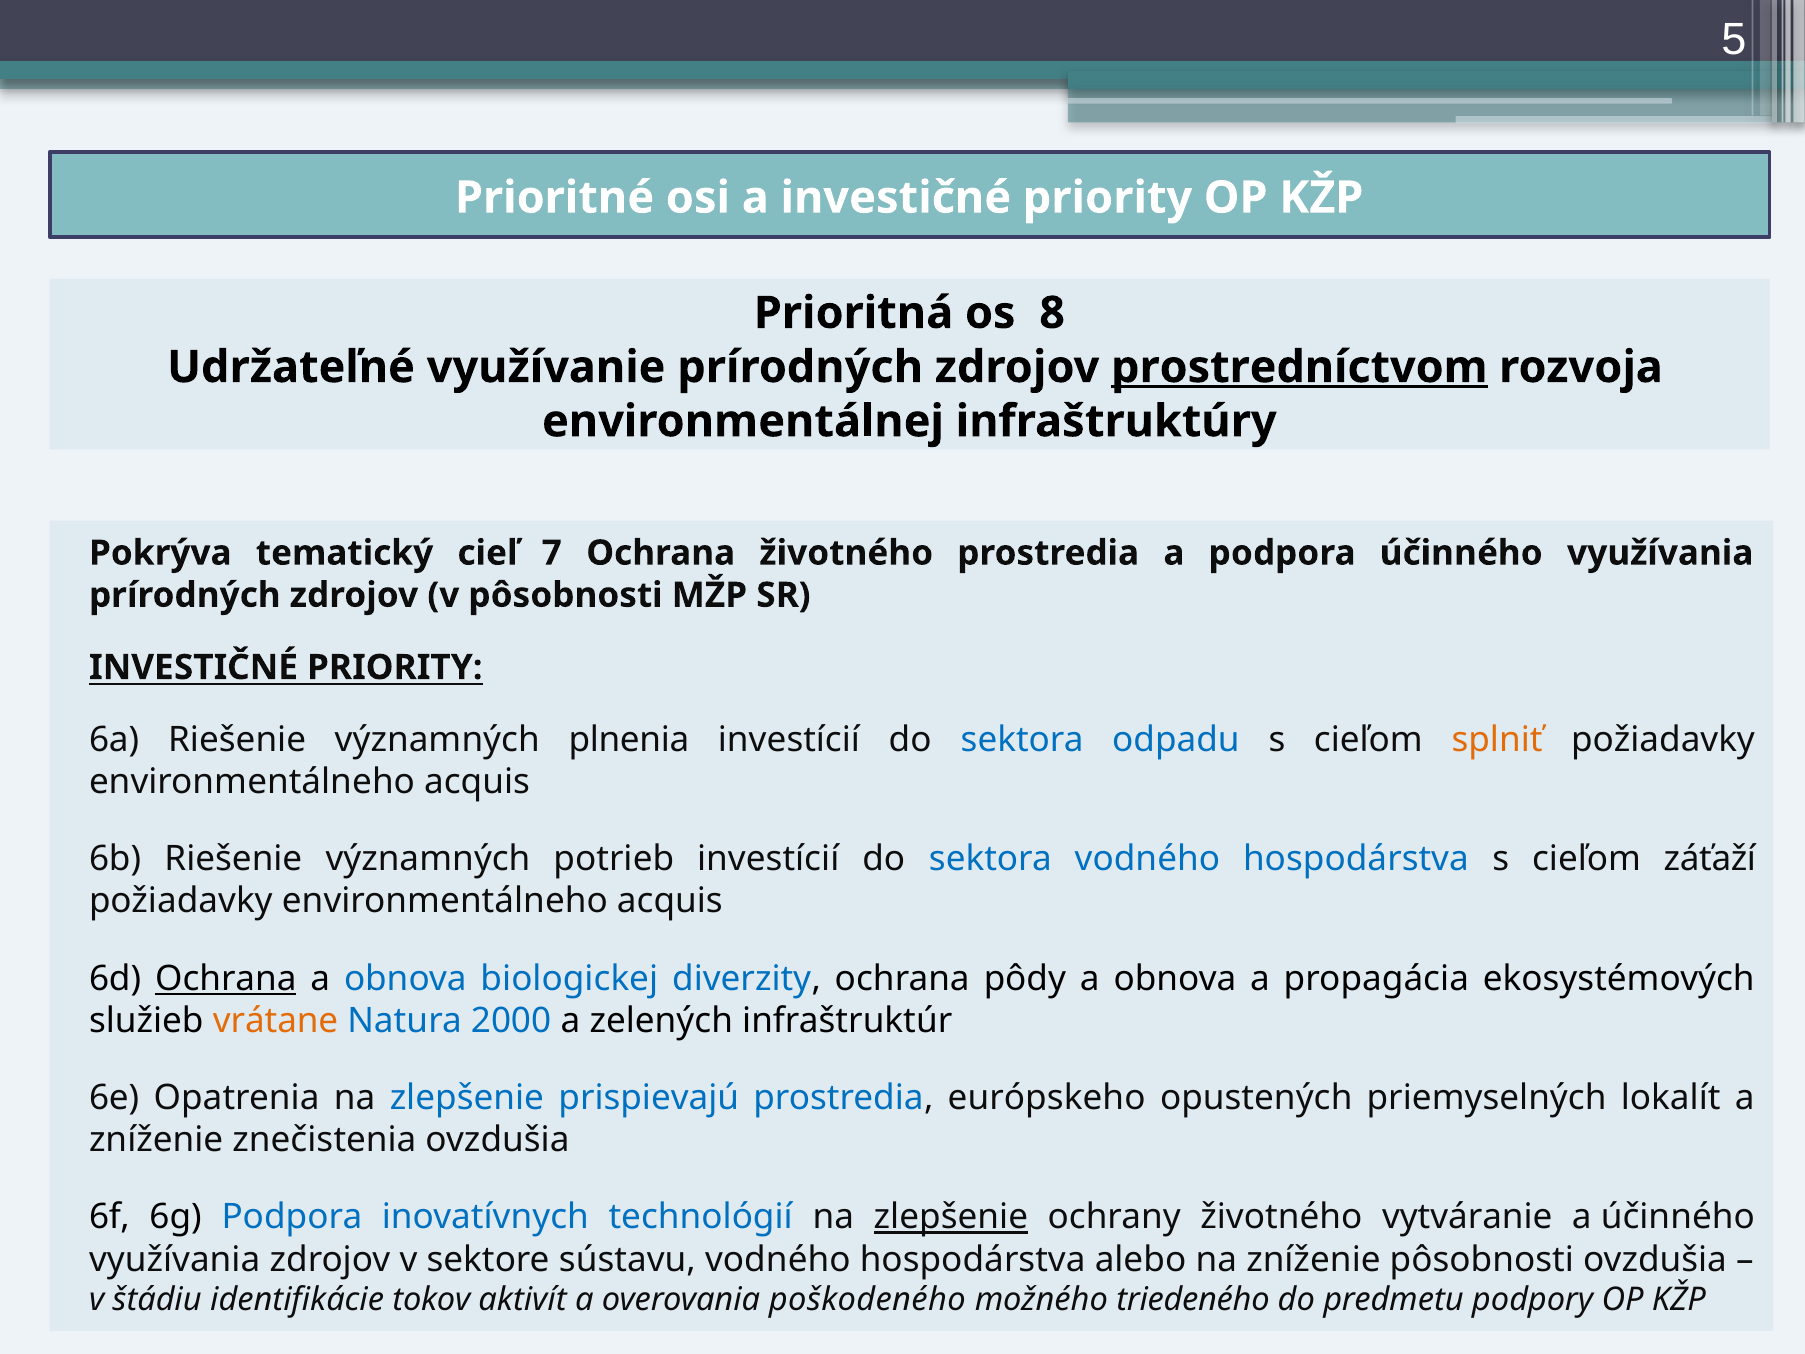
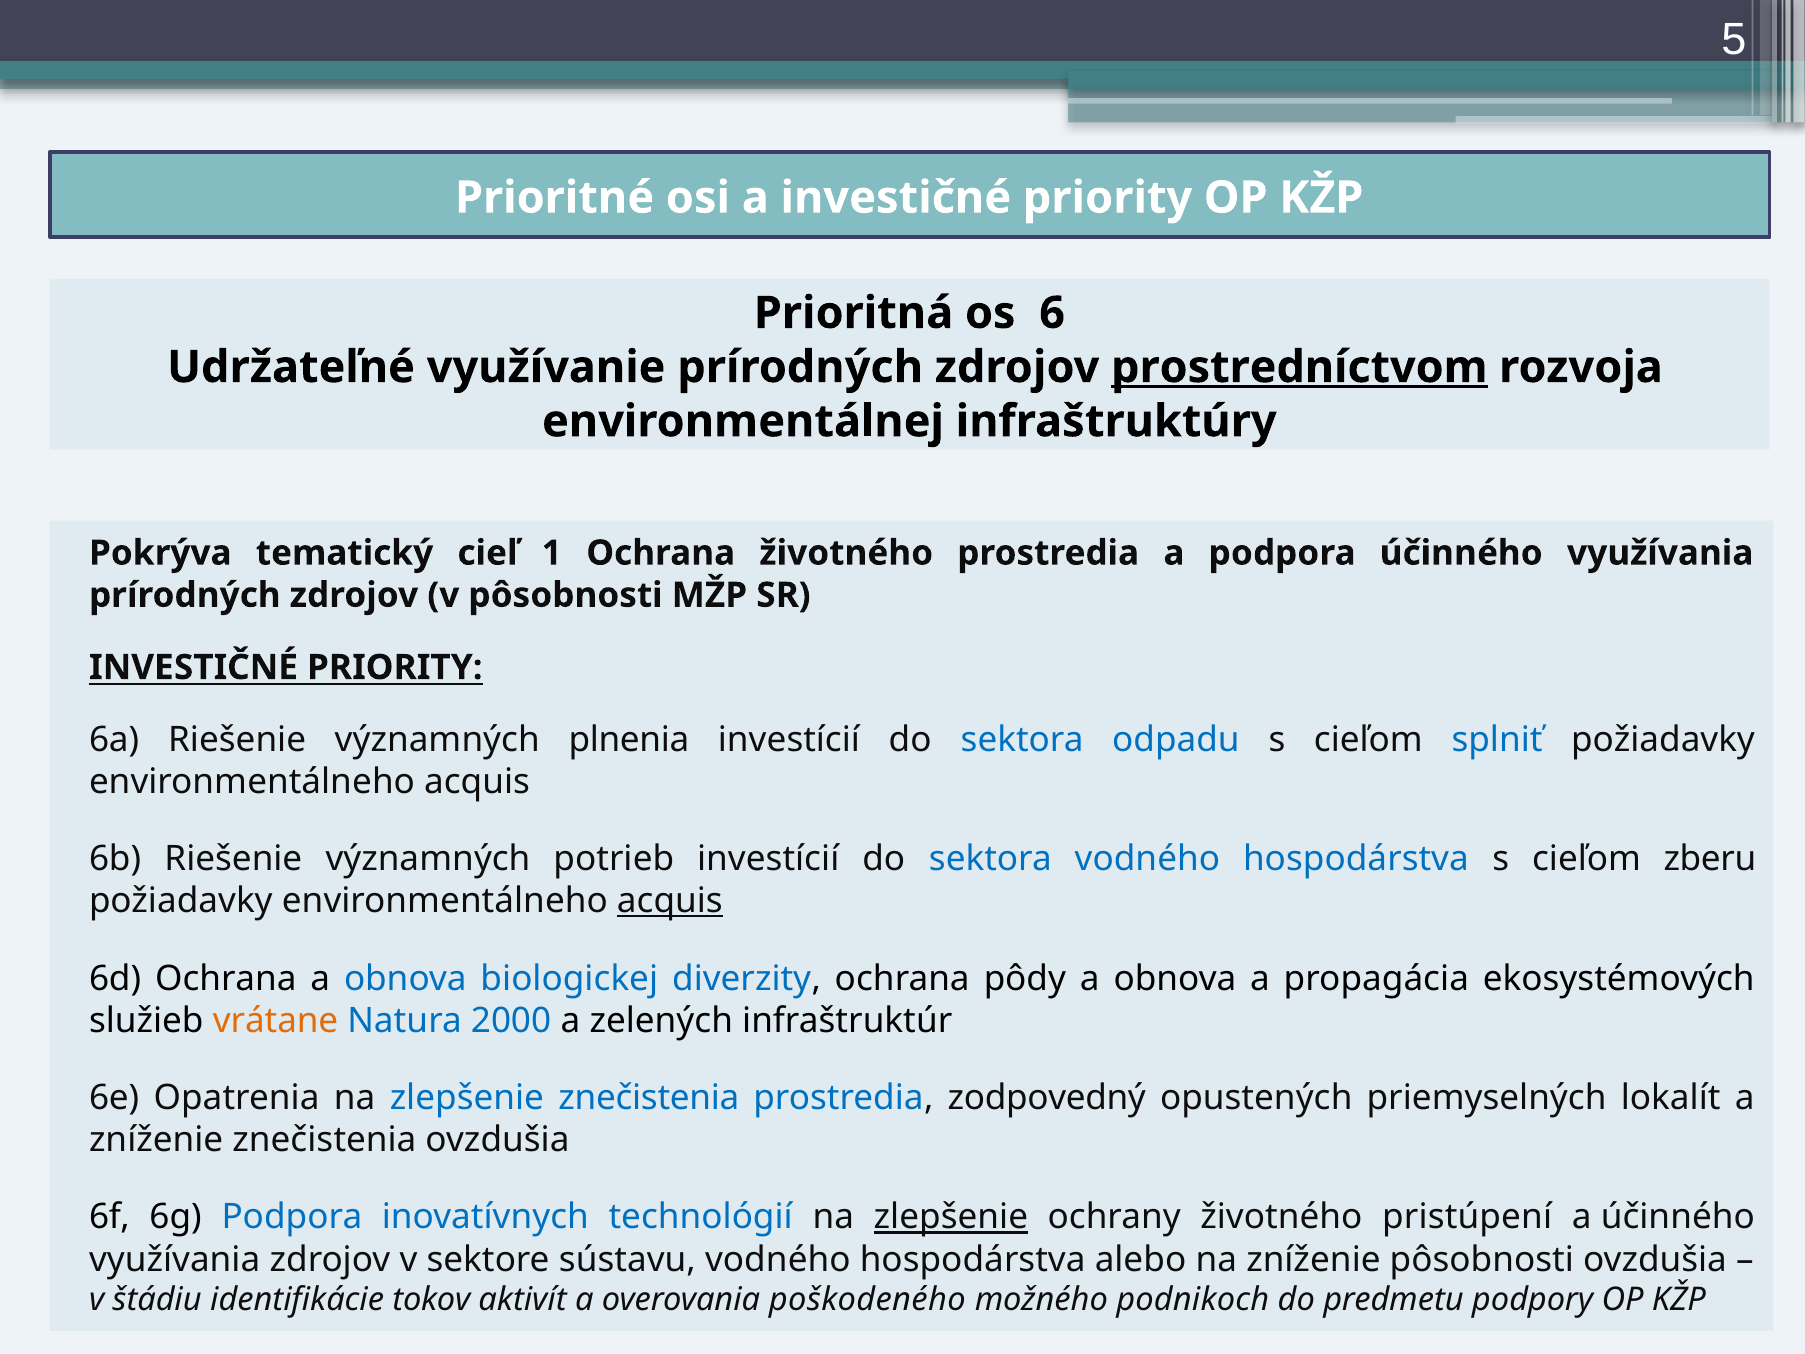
8: 8 -> 6
7: 7 -> 1
splniť colour: orange -> blue
záťaží: záťaží -> zberu
acquis at (670, 901) underline: none -> present
Ochrana at (226, 978) underline: present -> none
zlepšenie prispievajú: prispievajú -> znečistenia
európskeho: európskeho -> zodpovedný
vytváranie: vytváranie -> pristúpení
triedeného: triedeného -> podnikoch
